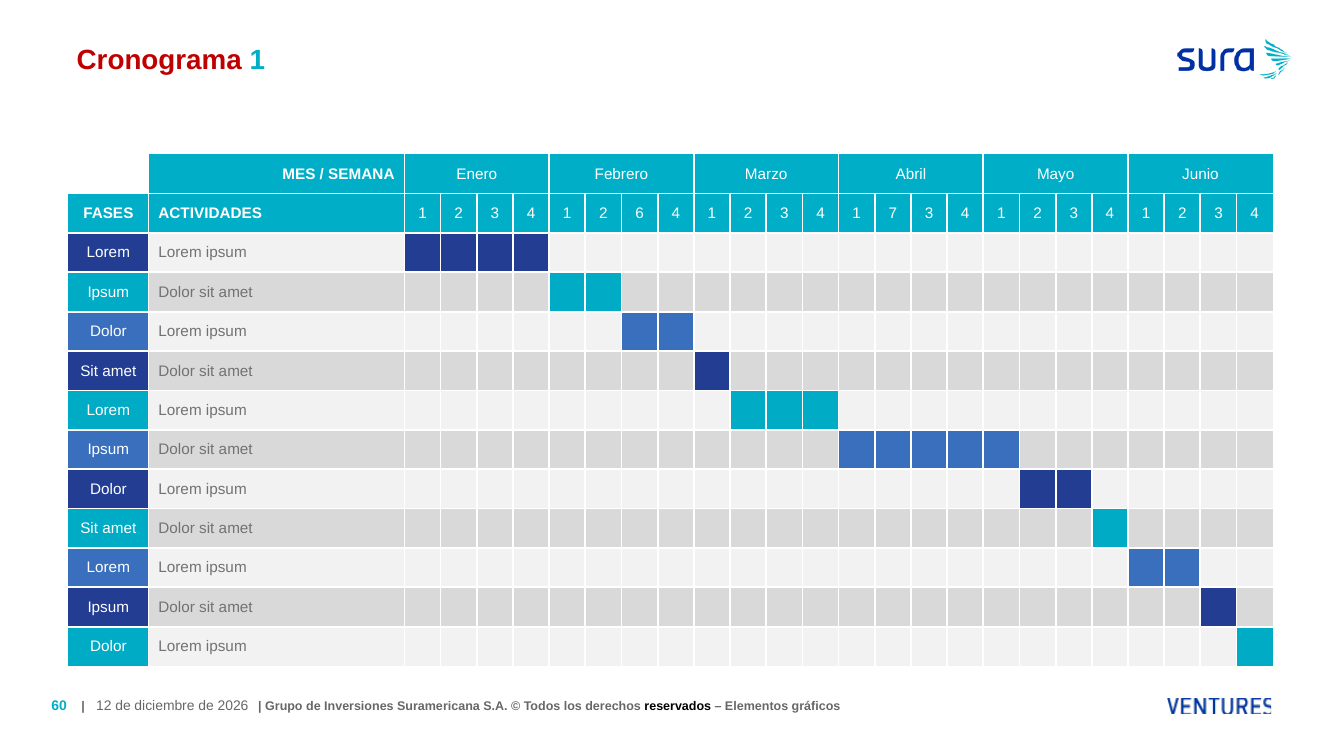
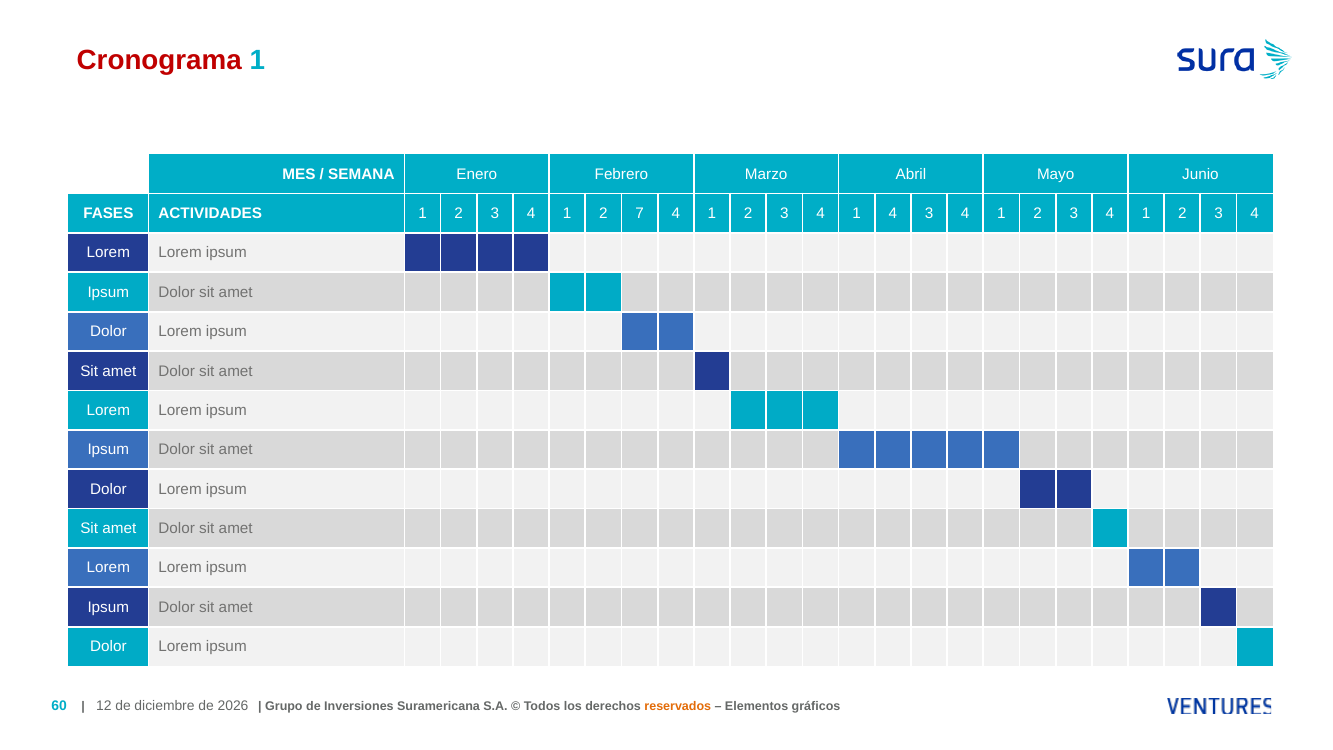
6: 6 -> 7
1 7: 7 -> 4
reservados colour: black -> orange
